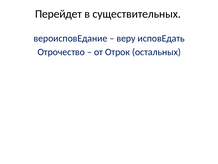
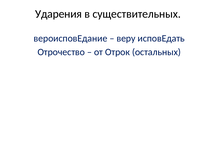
Перейдет: Перейдет -> Ударения
